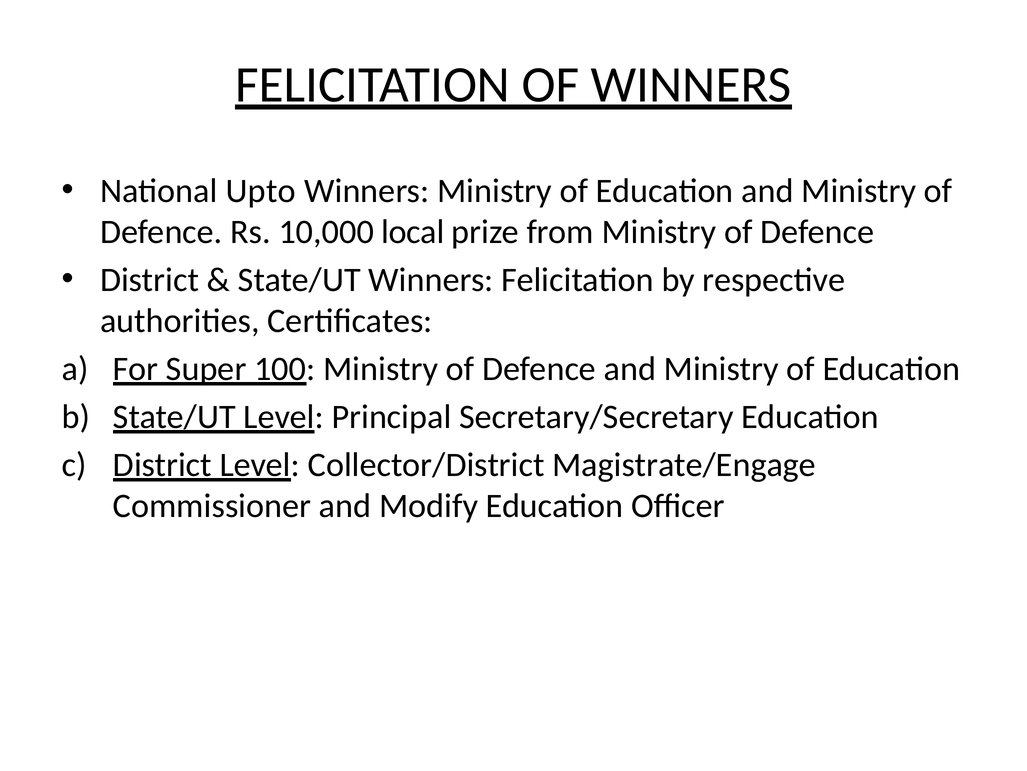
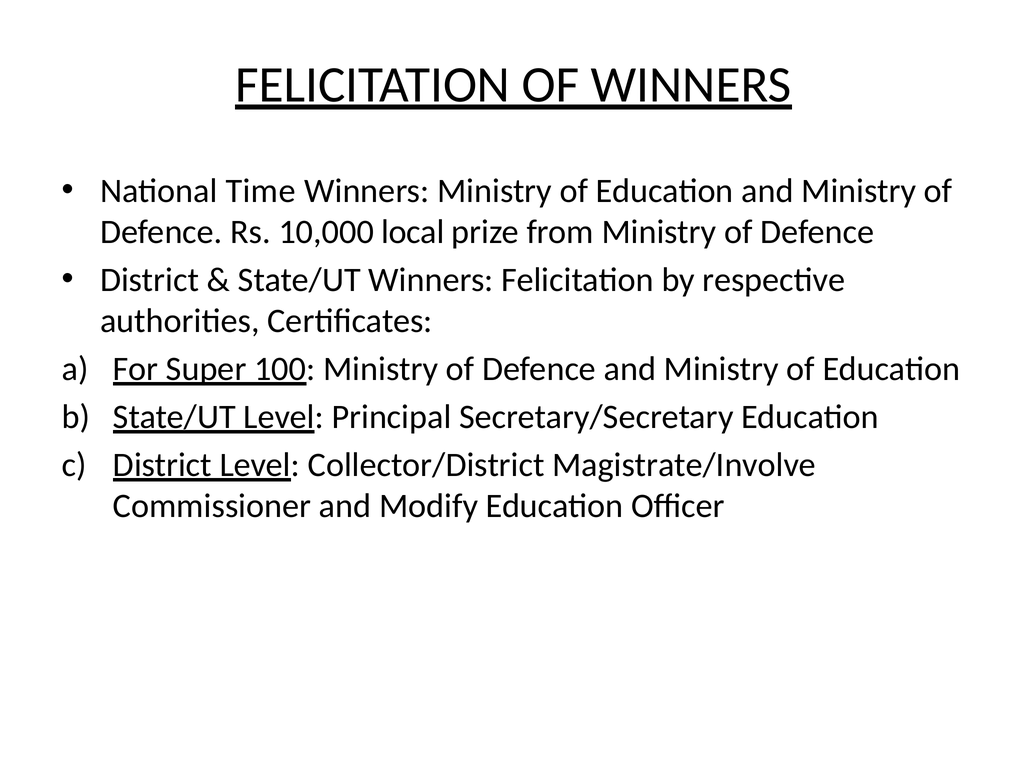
Upto: Upto -> Time
Magistrate/Engage: Magistrate/Engage -> Magistrate/Involve
